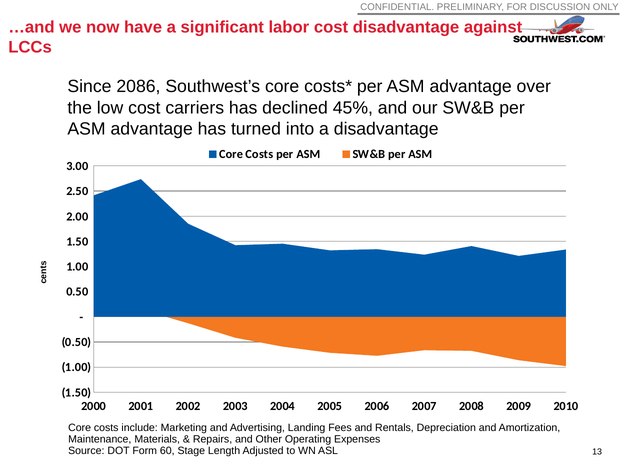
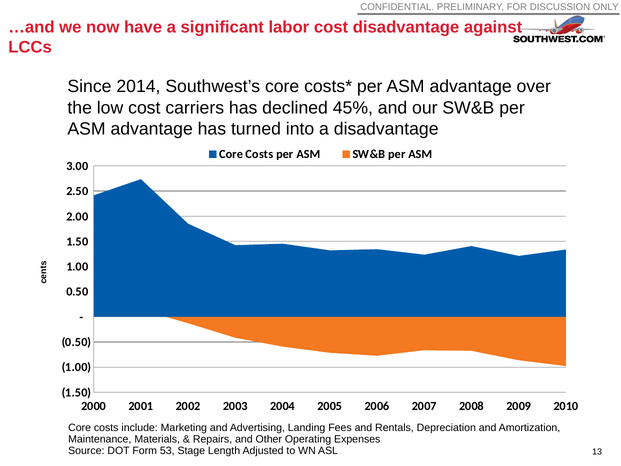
2086: 2086 -> 2014
60: 60 -> 53
